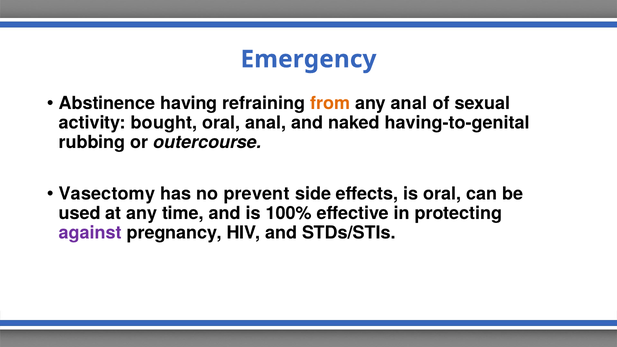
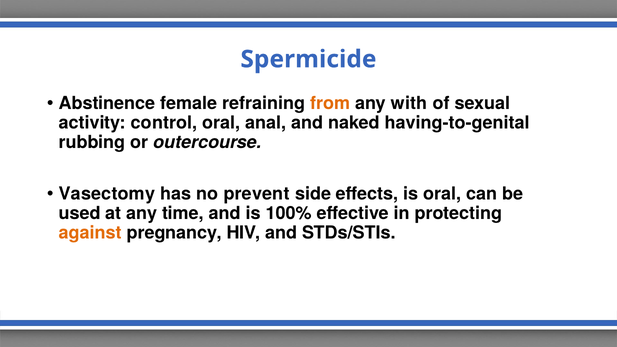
Emergency: Emergency -> Spermicide
having: having -> female
any anal: anal -> with
bought: bought -> control
against colour: purple -> orange
